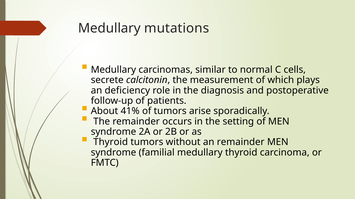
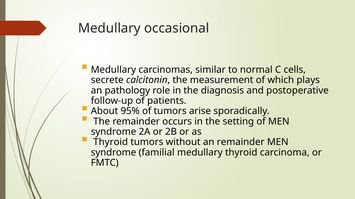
mutations: mutations -> occasional
deficiency: deficiency -> pathology
41%: 41% -> 95%
